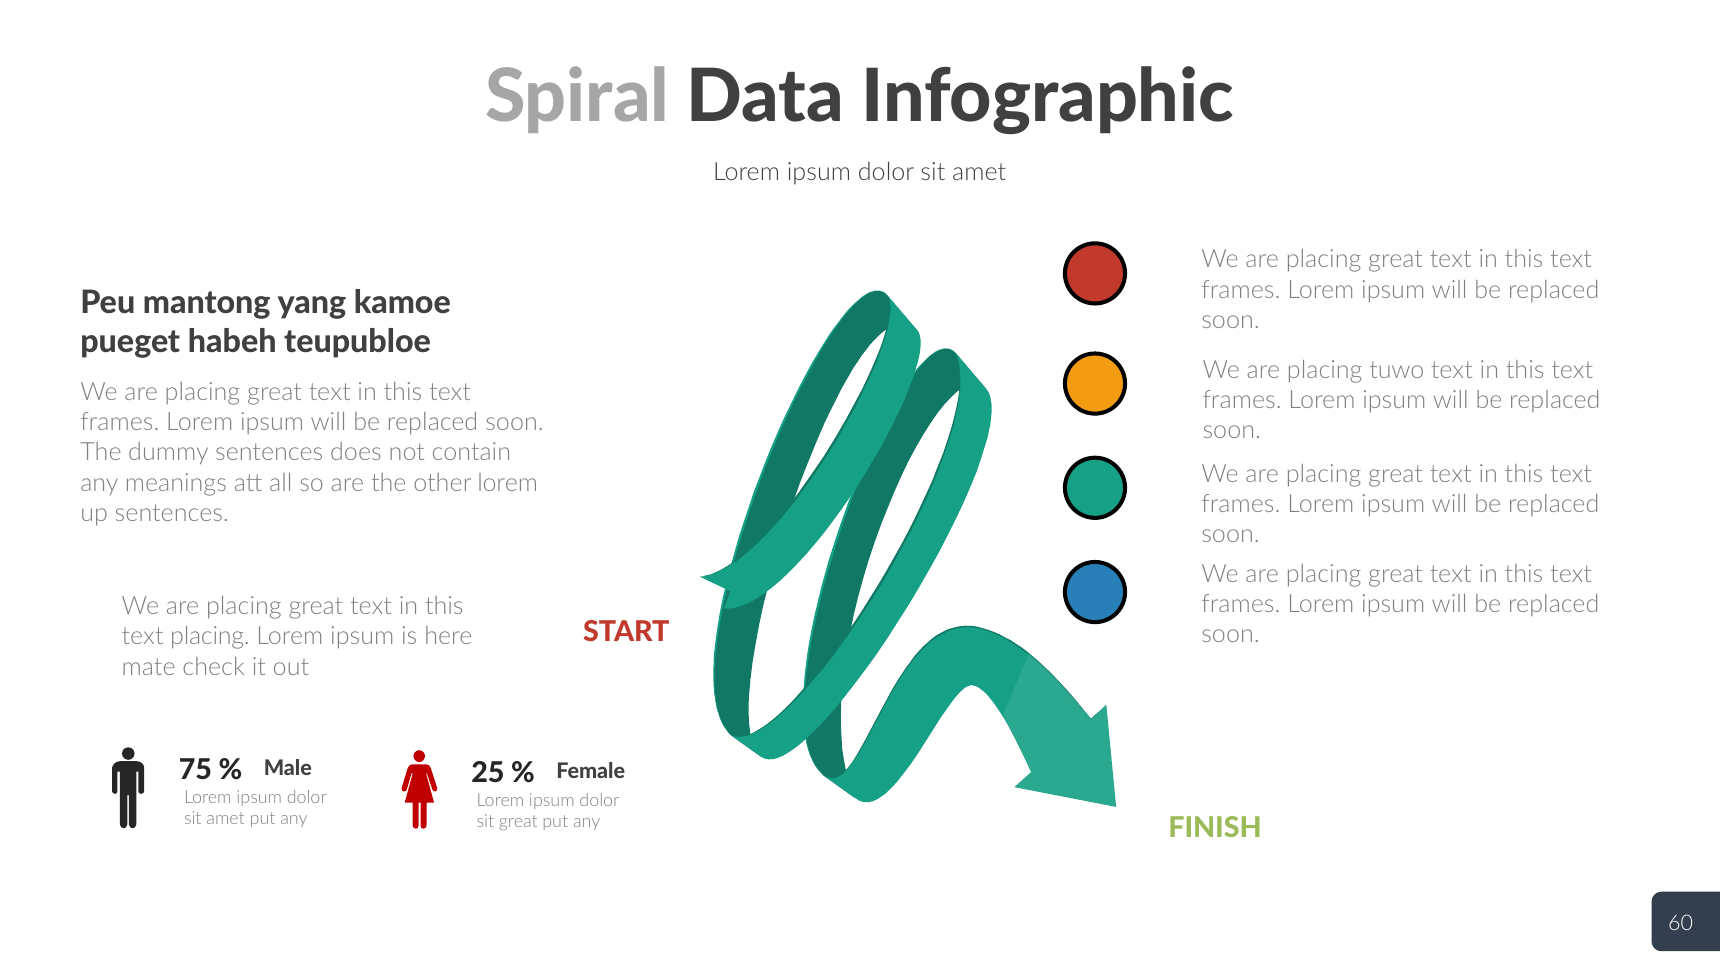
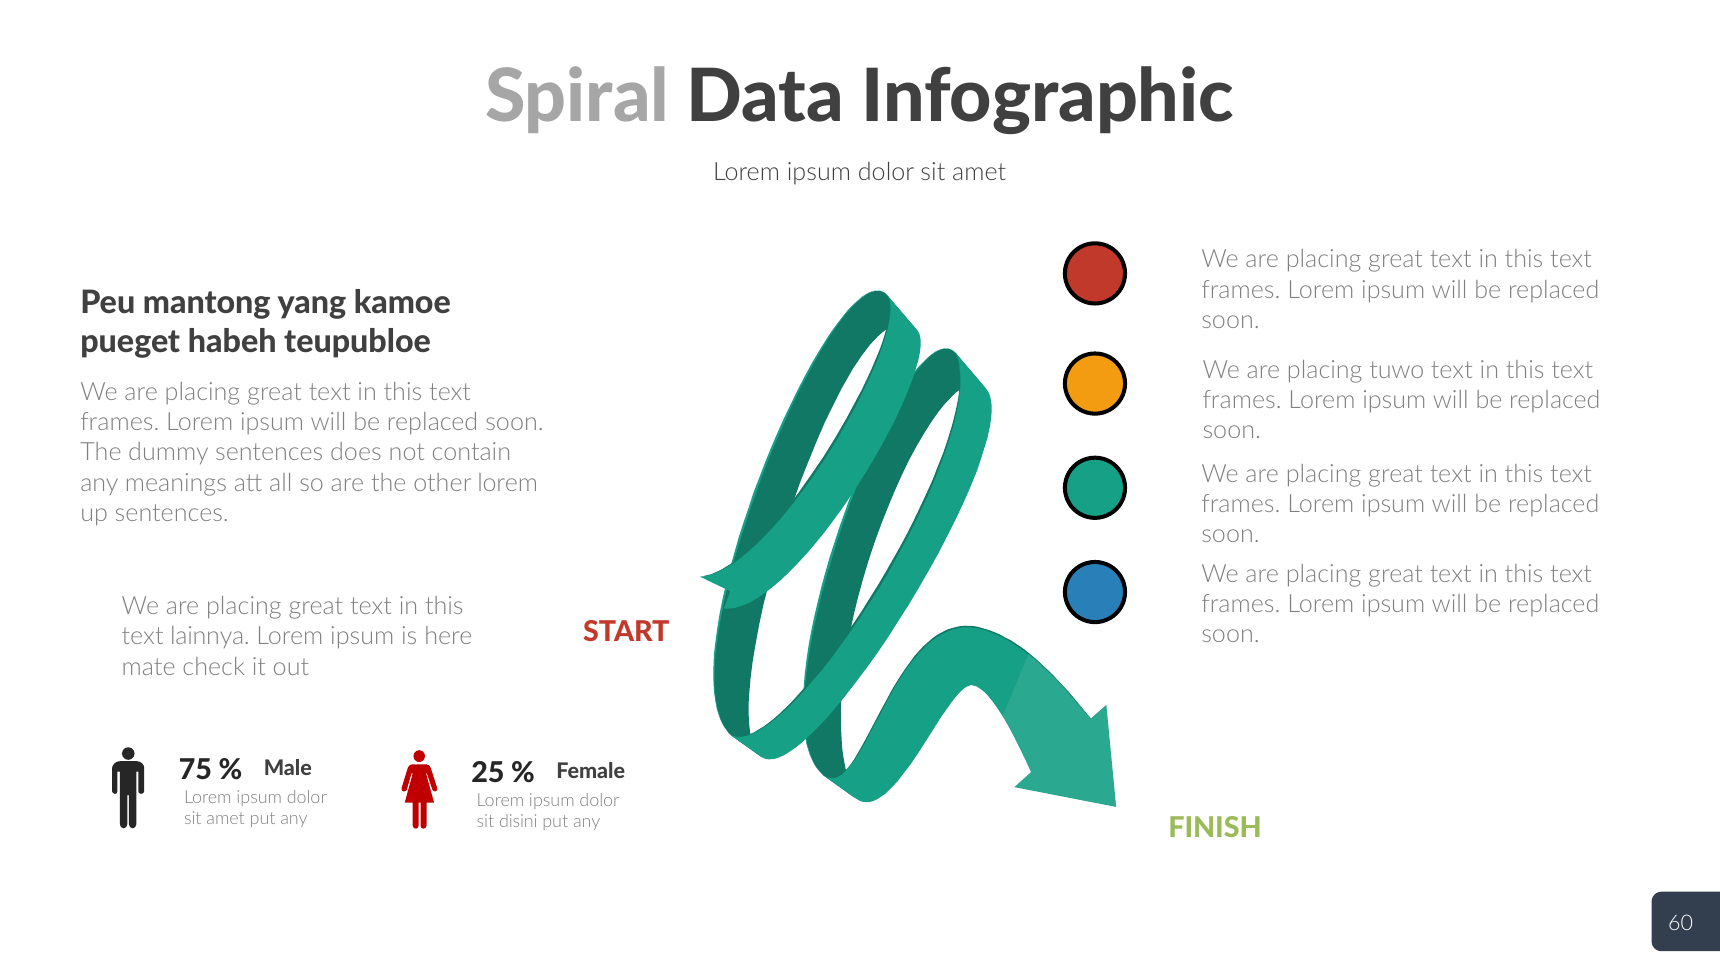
text placing: placing -> lainnya
sit great: great -> disini
